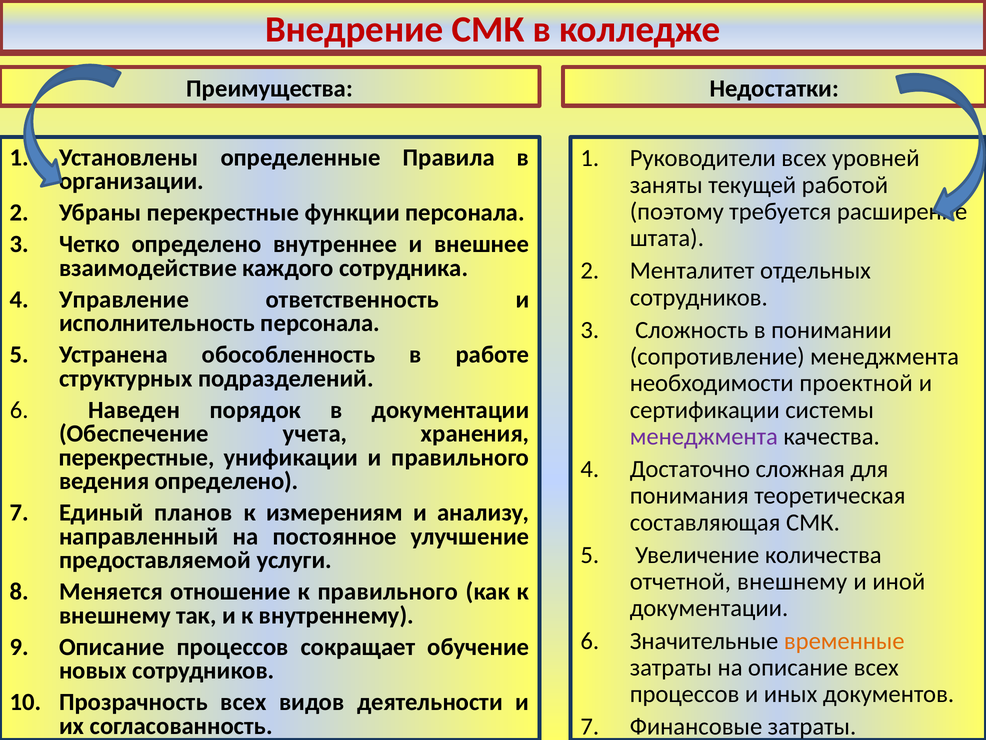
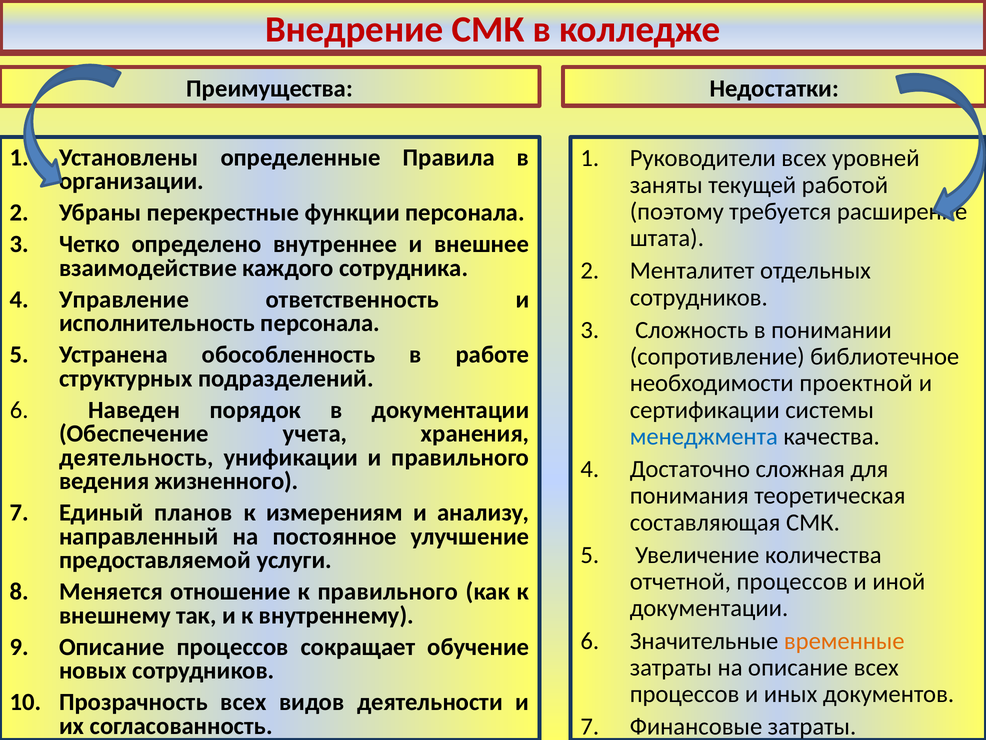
сопротивление менеджмента: менеджмента -> библиотечное
менеджмента at (704, 436) colour: purple -> blue
перекрестные at (137, 457): перекрестные -> деятельность
ведения определено: определено -> жизненного
отчетной внешнему: внешнему -> процессов
